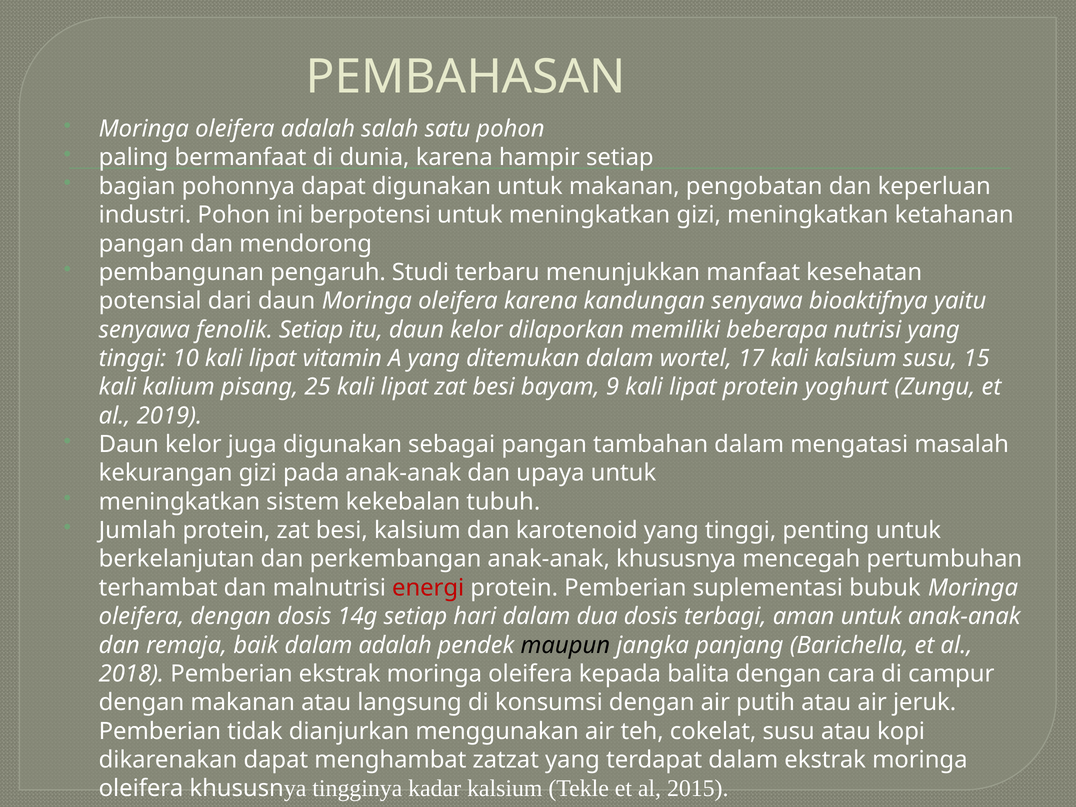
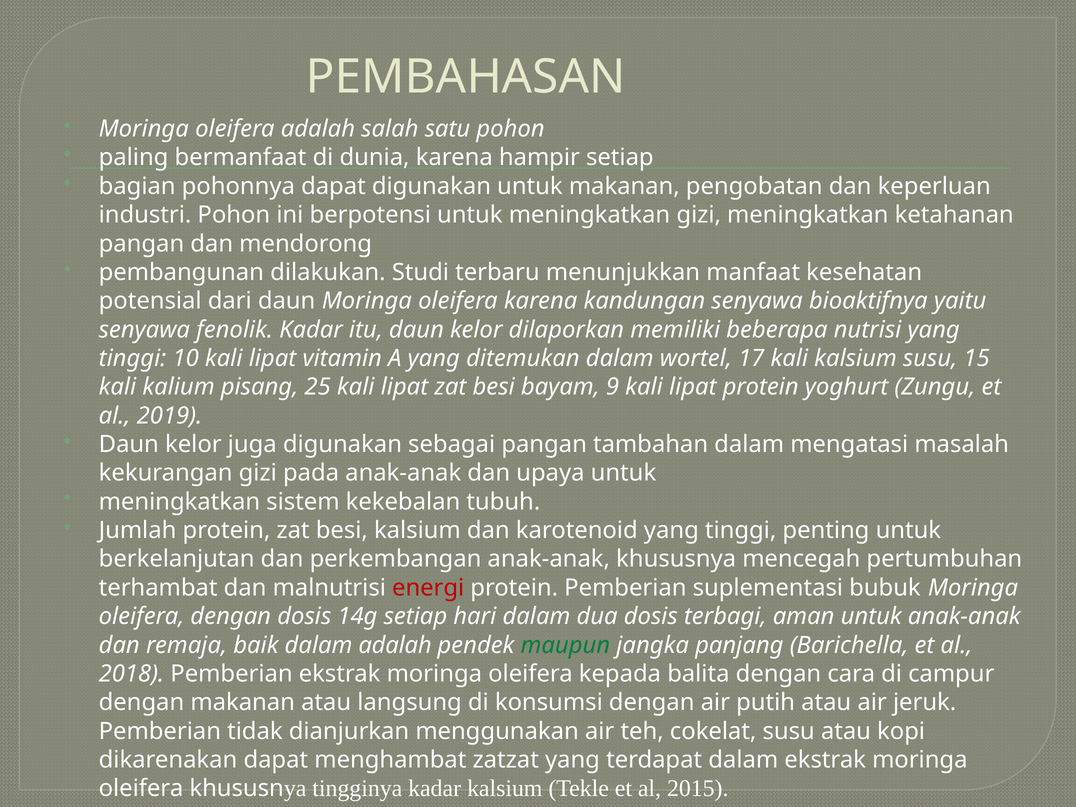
pengaruh: pengaruh -> dilakukan
fenolik Setiap: Setiap -> Kadar
maupun colour: black -> green
